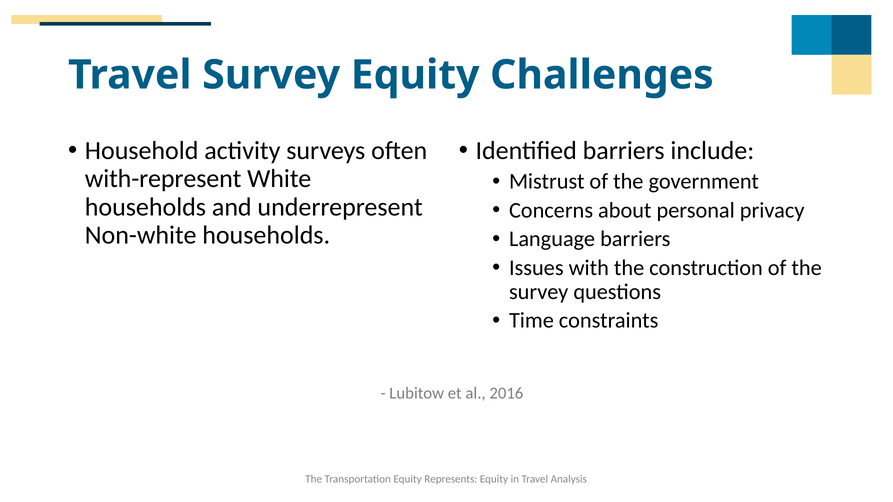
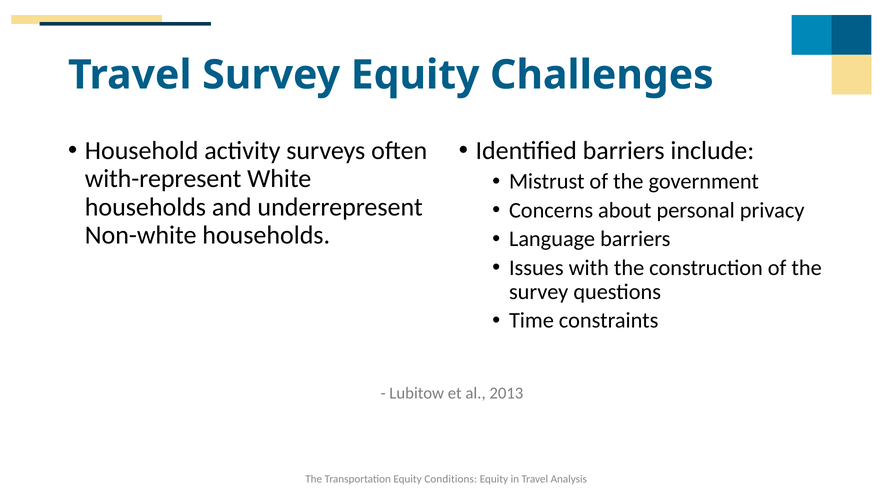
2016: 2016 -> 2013
Represents: Represents -> Conditions
